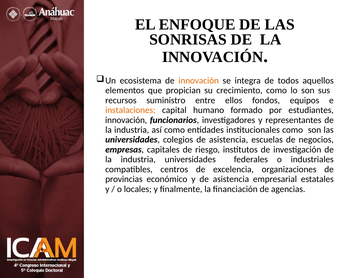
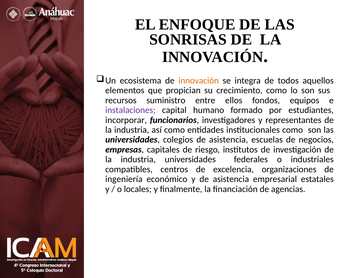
instalaciones colour: orange -> purple
innovación at (126, 120): innovación -> incorporar
provincias: provincias -> ingeniería
